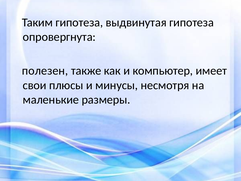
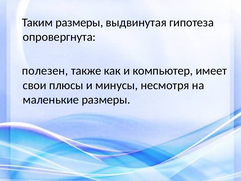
Таким гипотеза: гипотеза -> размеры
